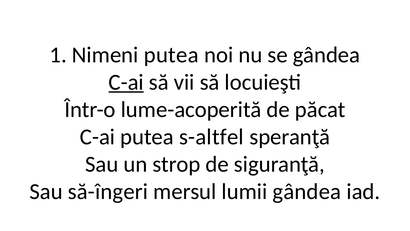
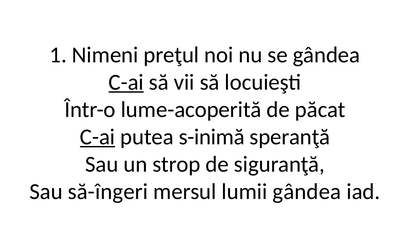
Nimeni putea: putea -> preţul
C-ai at (98, 137) underline: none -> present
s-altfel: s-altfel -> s-inimă
